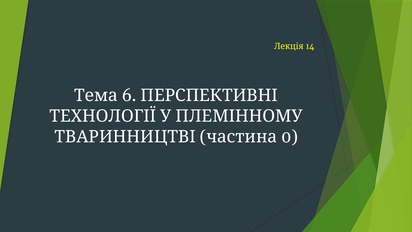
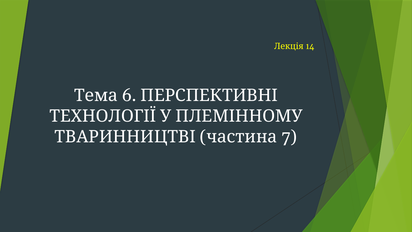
0: 0 -> 7
